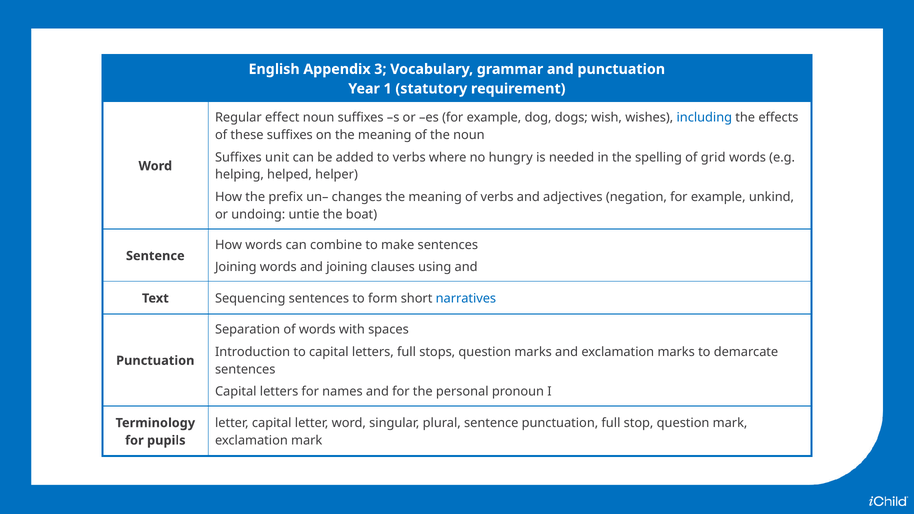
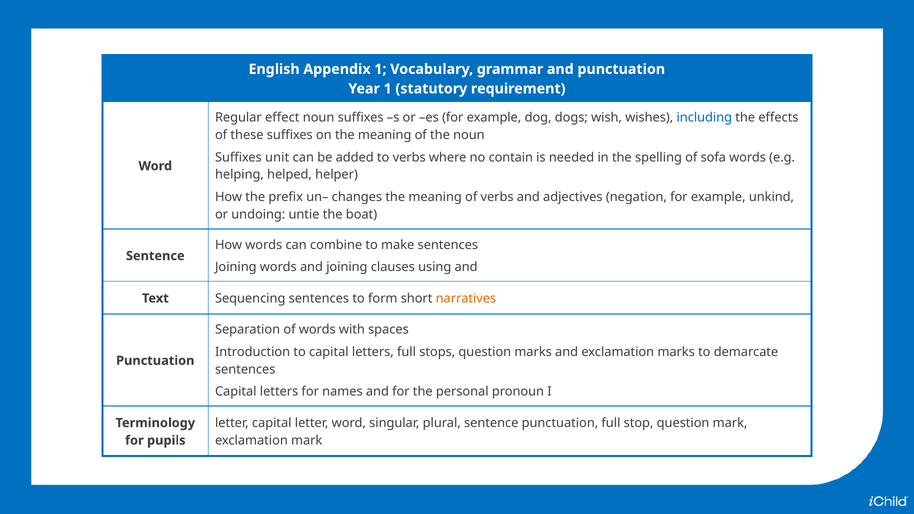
Appendix 3: 3 -> 1
hungry: hungry -> contain
grid: grid -> sofa
narratives colour: blue -> orange
